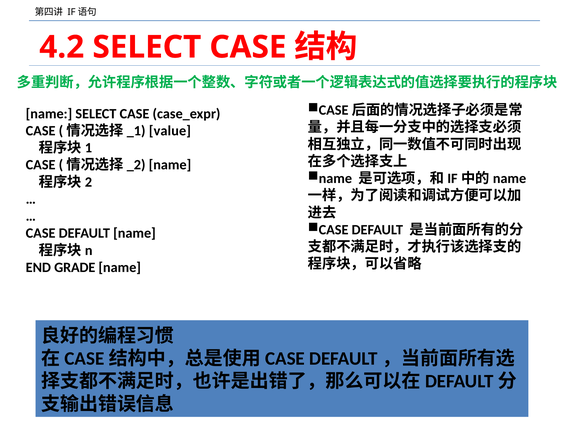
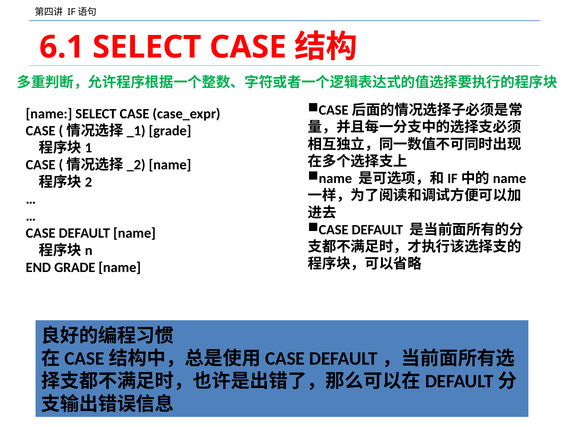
4.2: 4.2 -> 6.1
value at (170, 131): value -> grade
